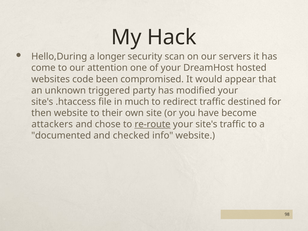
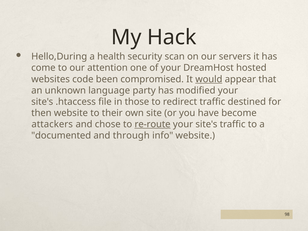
longer: longer -> health
would underline: none -> present
triggered: triggered -> language
much: much -> those
checked: checked -> through
